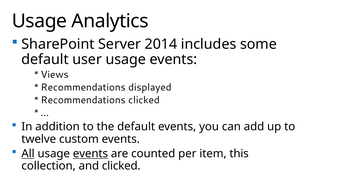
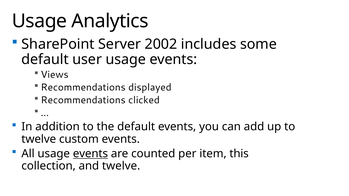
2014: 2014 -> 2002
All underline: present -> none
and clicked: clicked -> twelve
